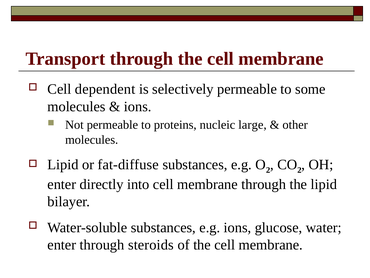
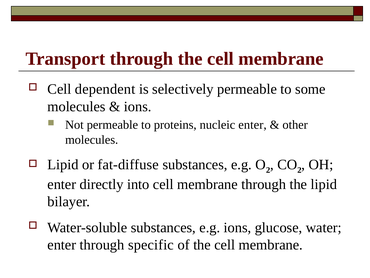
nucleic large: large -> enter
steroids: steroids -> specific
